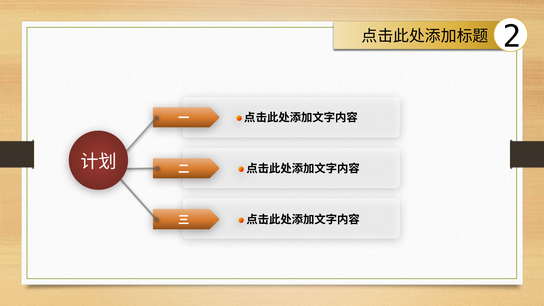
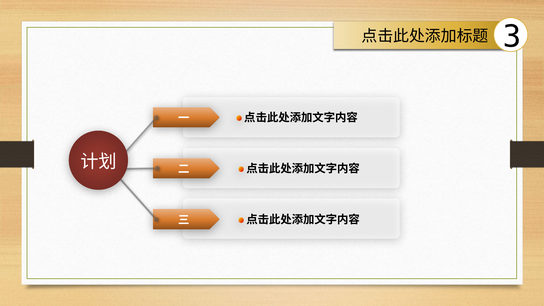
2: 2 -> 3
